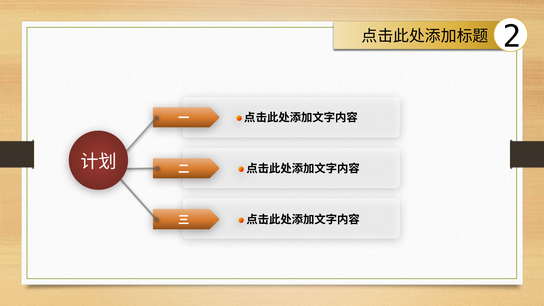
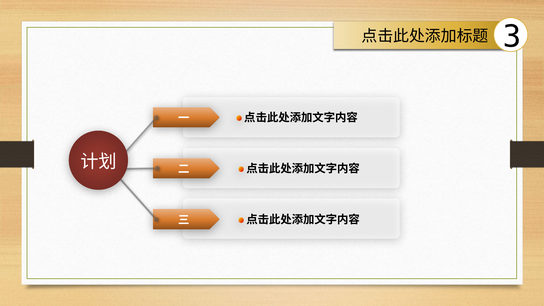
2: 2 -> 3
